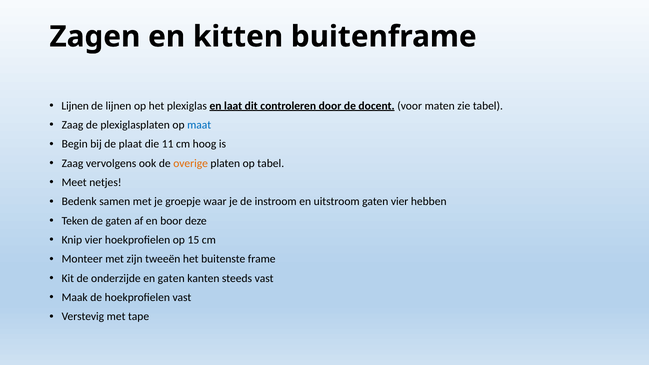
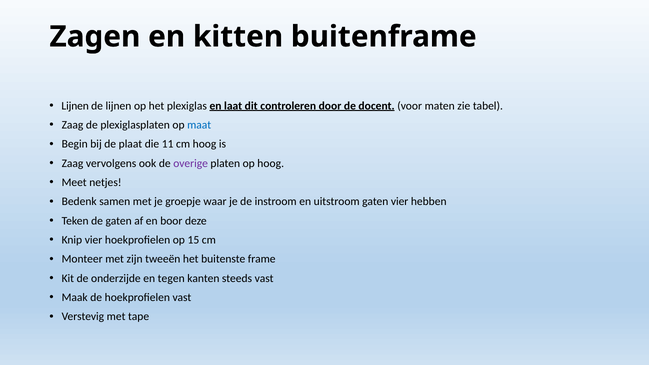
overige colour: orange -> purple
op tabel: tabel -> hoog
en gaten: gaten -> tegen
